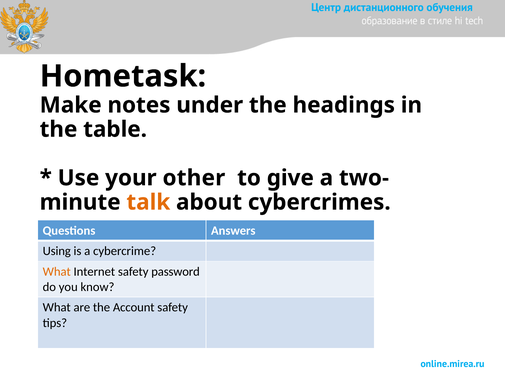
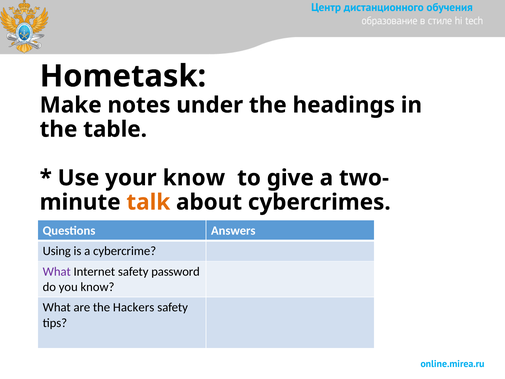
your other: other -> know
What at (57, 271) colour: orange -> purple
Account: Account -> Hackers
